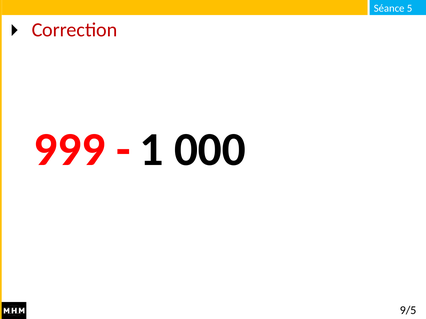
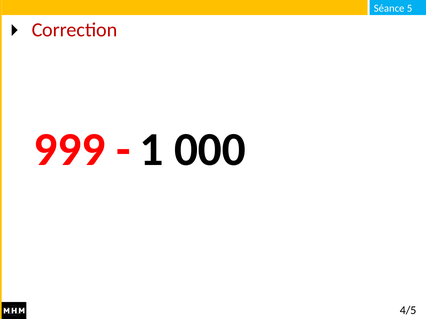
9/5: 9/5 -> 4/5
